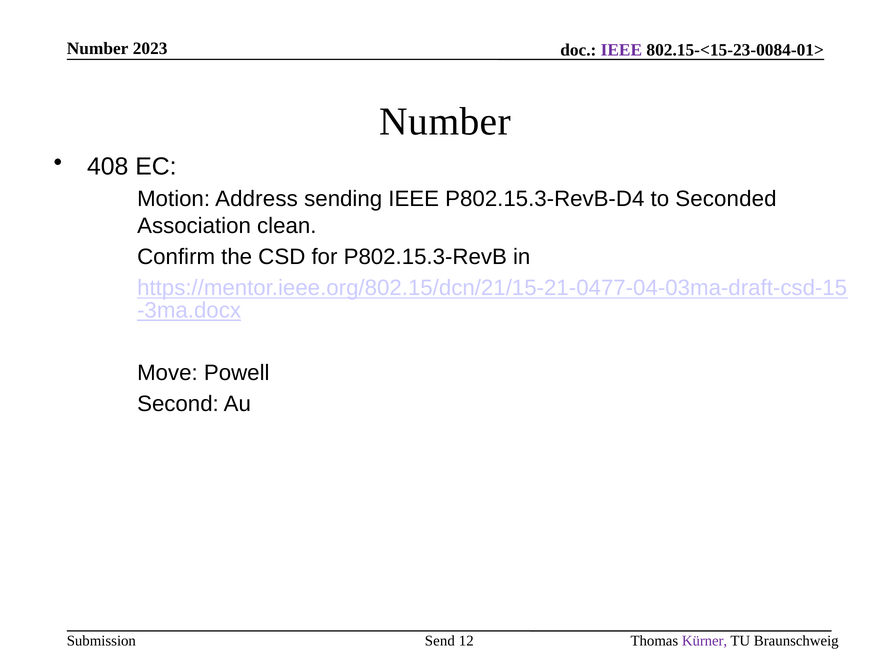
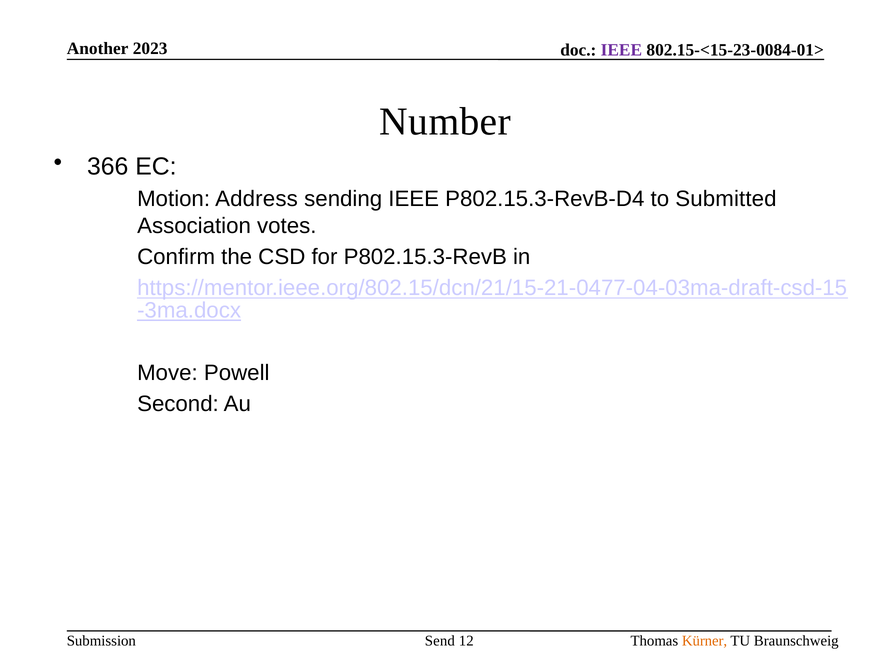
Number at (98, 49): Number -> Another
408: 408 -> 366
Seconded: Seconded -> Submitted
clean: clean -> votes
Kürner colour: purple -> orange
